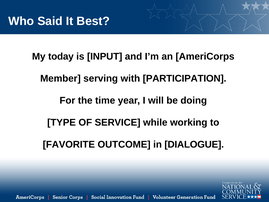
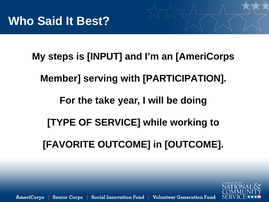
today: today -> steps
time: time -> take
in DIALOGUE: DIALOGUE -> OUTCOME
